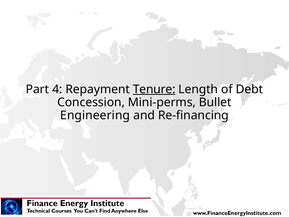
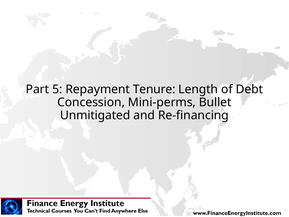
4: 4 -> 5
Tenure underline: present -> none
Engineering: Engineering -> Unmitigated
